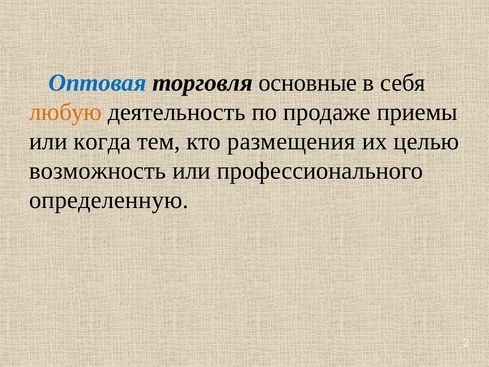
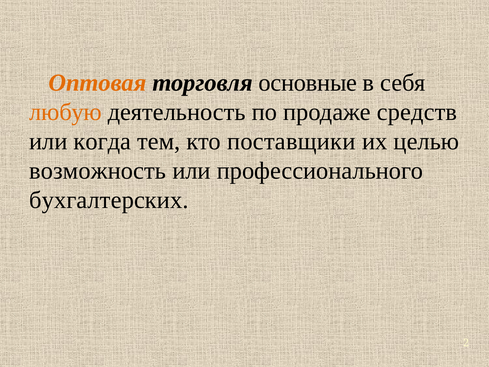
Оптовая colour: blue -> orange
приемы: приемы -> средств
размещения: размещения -> поставщики
определенную: определенную -> бухгалтерских
